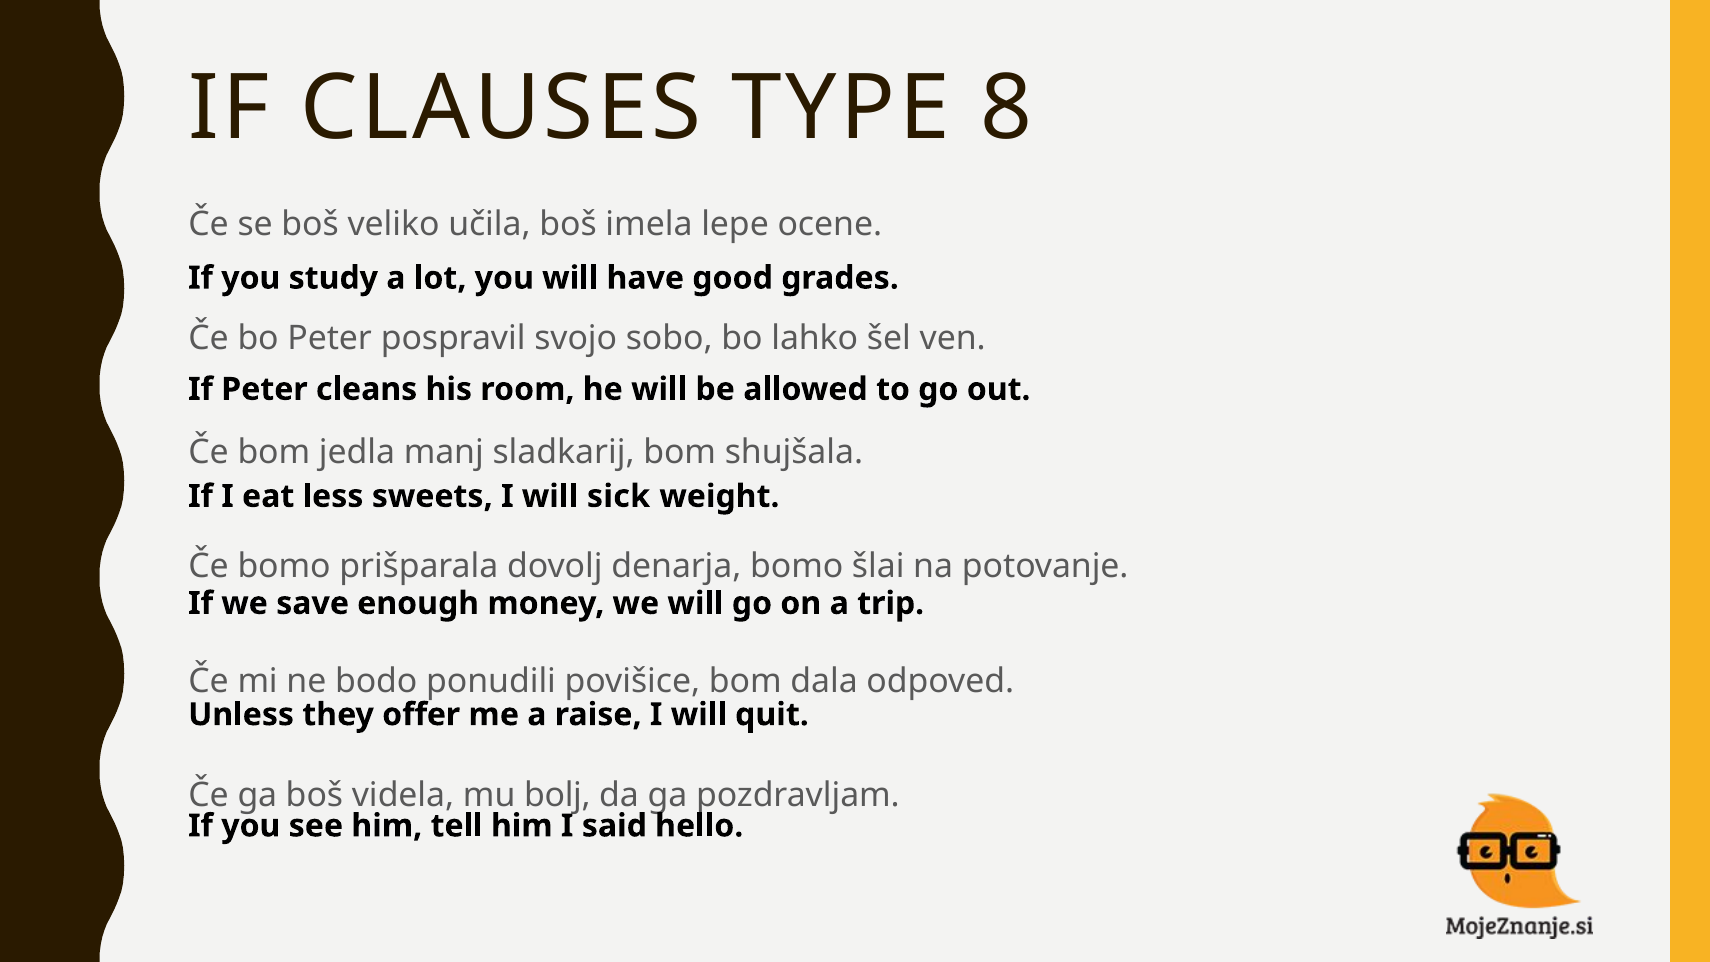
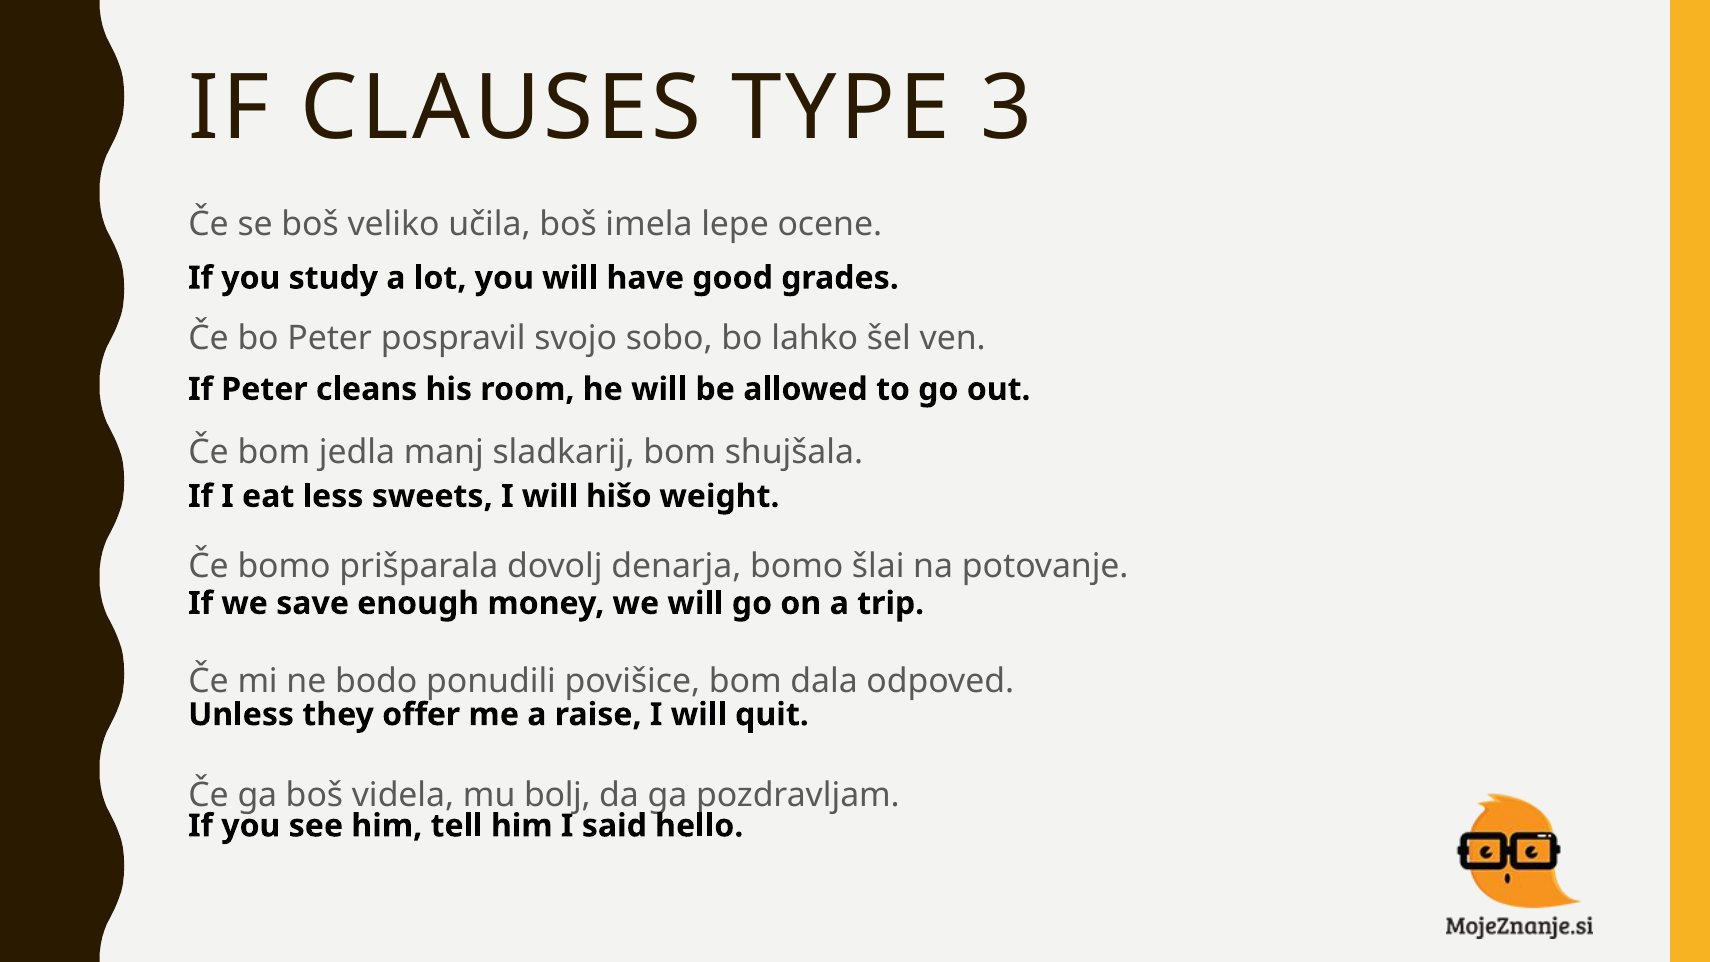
8: 8 -> 3
sick: sick -> hišo
